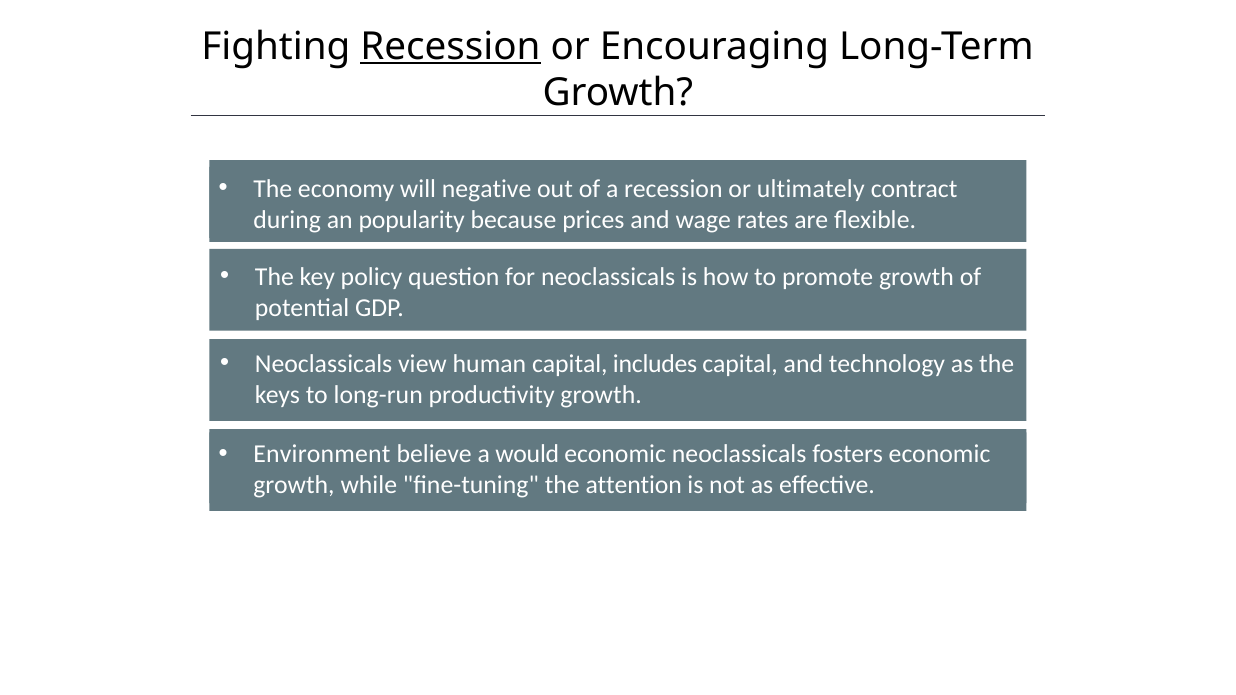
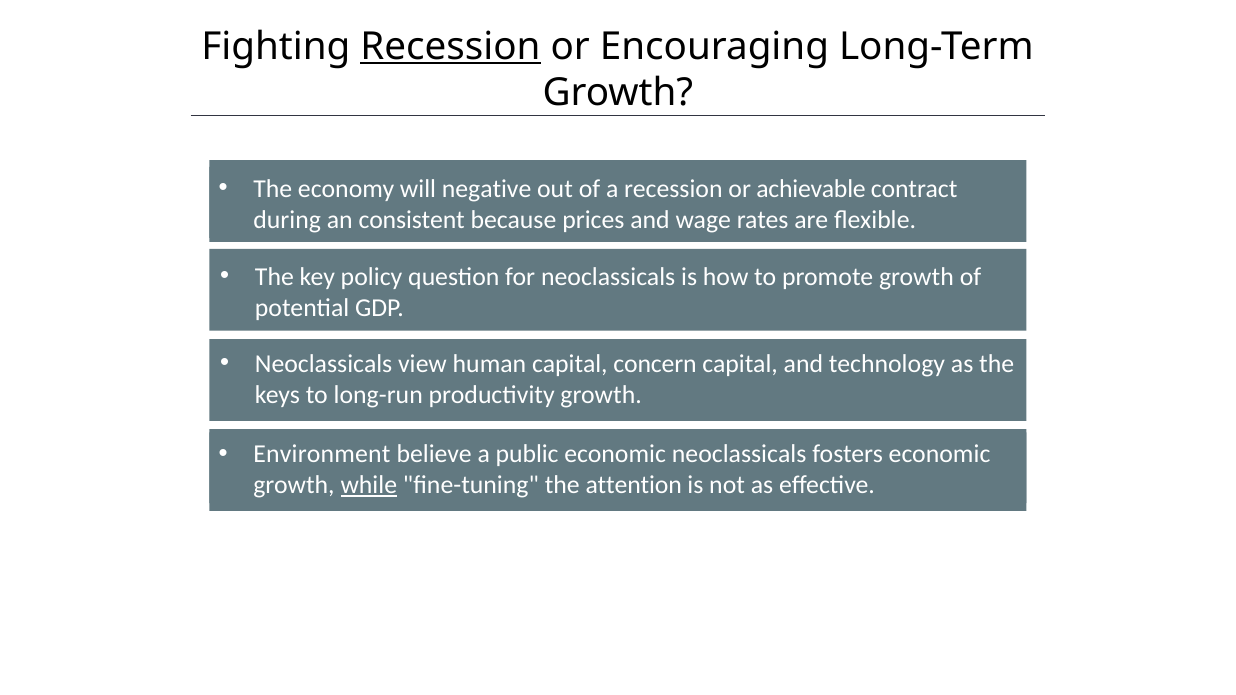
ultimately: ultimately -> achievable
popularity: popularity -> consistent
includes: includes -> concern
would: would -> public
while underline: none -> present
